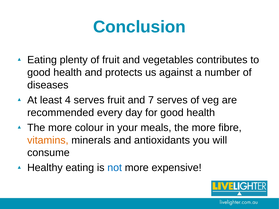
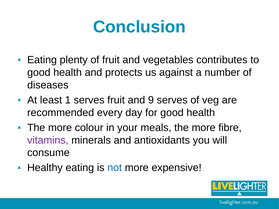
4: 4 -> 1
7: 7 -> 9
vitamins colour: orange -> purple
